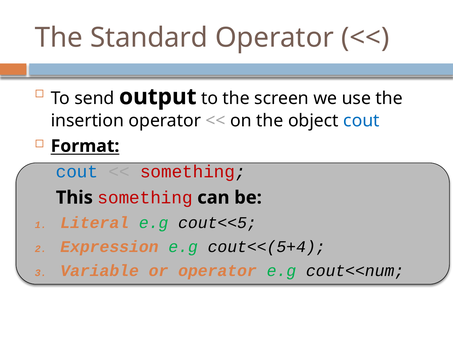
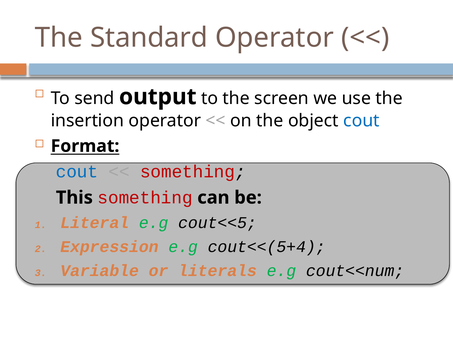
or operator: operator -> literals
